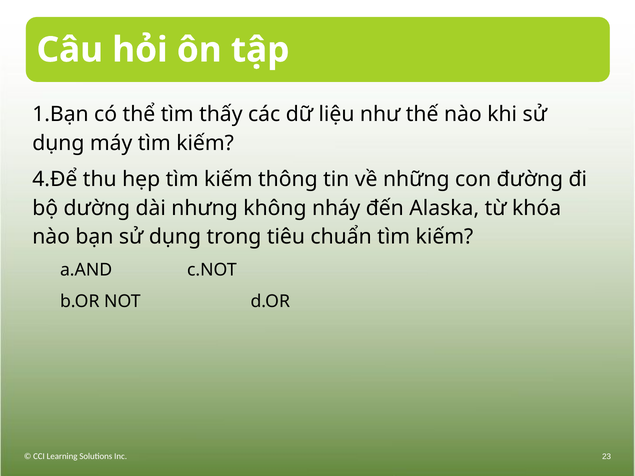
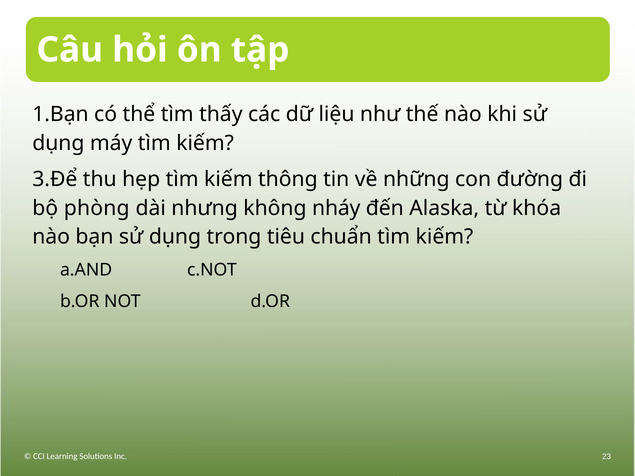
4.Để: 4.Để -> 3.Để
dường: dường -> phòng
